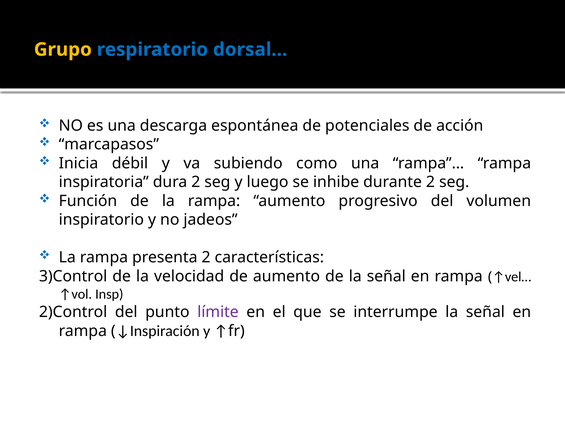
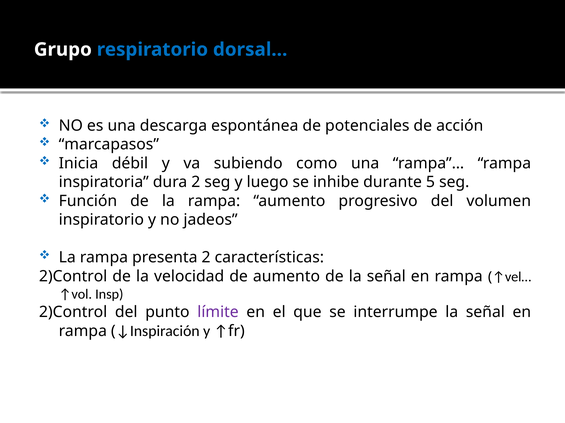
Grupo colour: yellow -> white
durante 2: 2 -> 5
3)Control at (73, 277): 3)Control -> 2)Control
